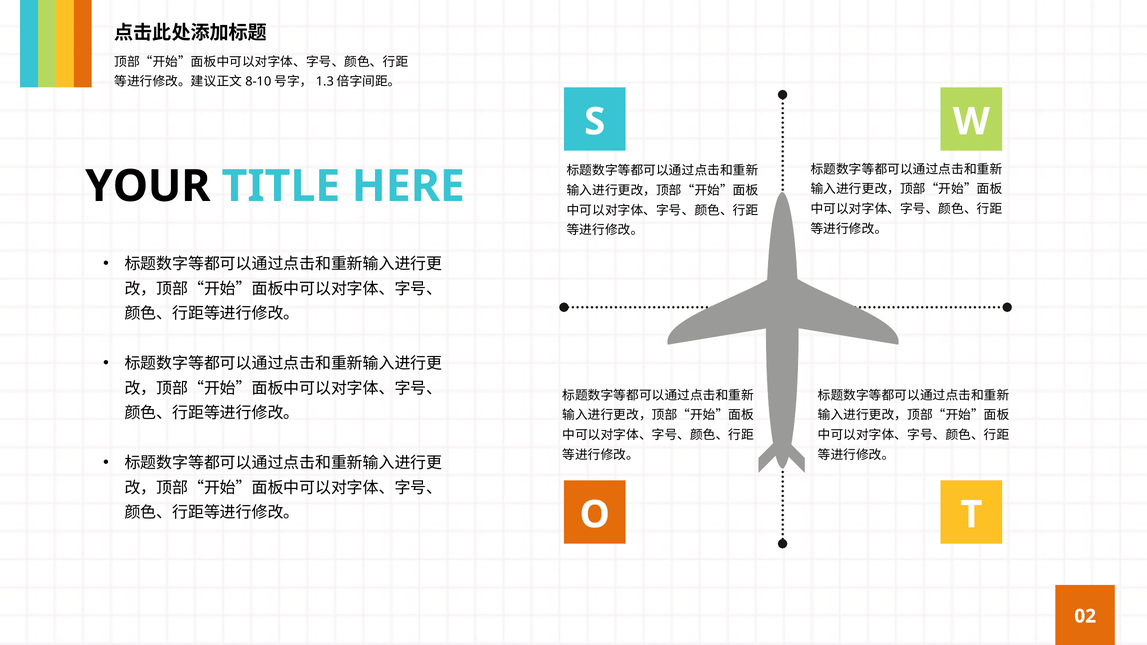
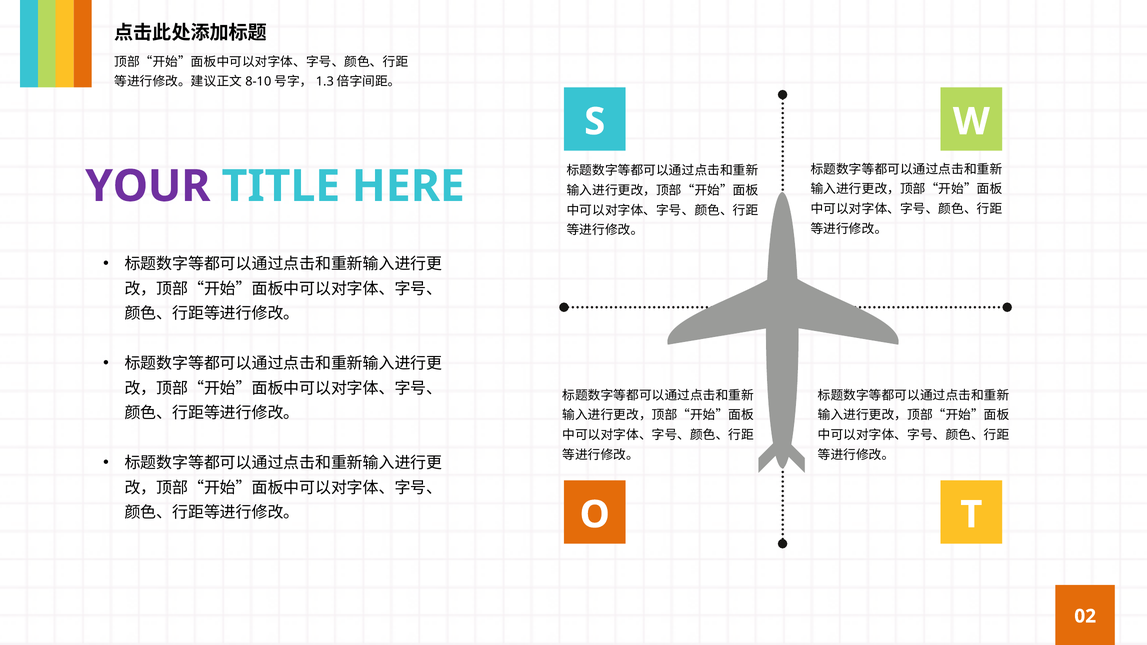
YOUR colour: black -> purple
